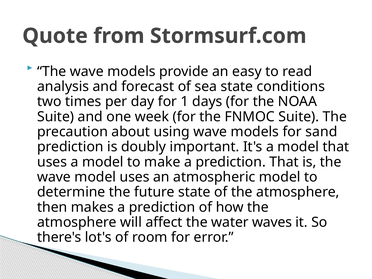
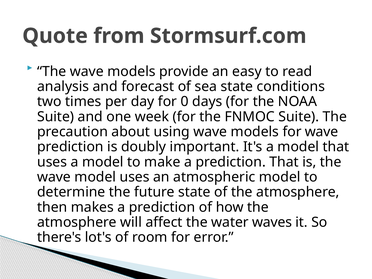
1: 1 -> 0
for sand: sand -> wave
